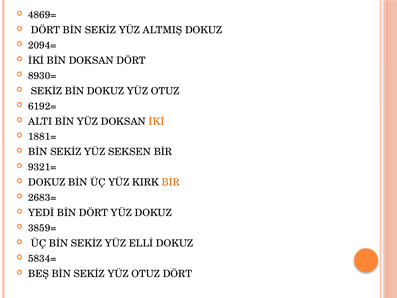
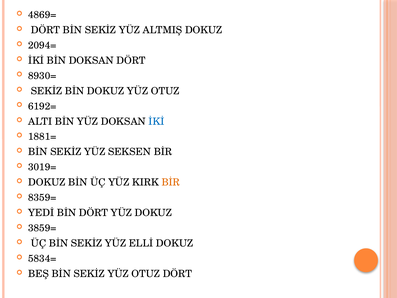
İKİ at (156, 121) colour: orange -> blue
9321=: 9321= -> 3019=
2683=: 2683= -> 8359=
